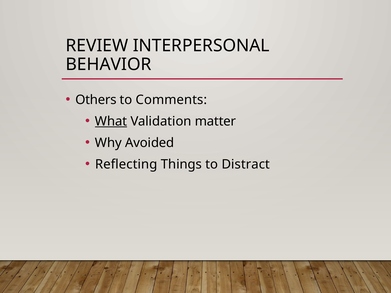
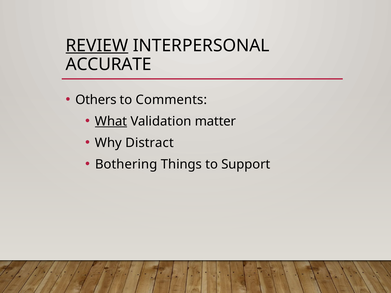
REVIEW underline: none -> present
BEHAVIOR: BEHAVIOR -> ACCURATE
Avoided: Avoided -> Distract
Reflecting: Reflecting -> Bothering
Distract: Distract -> Support
